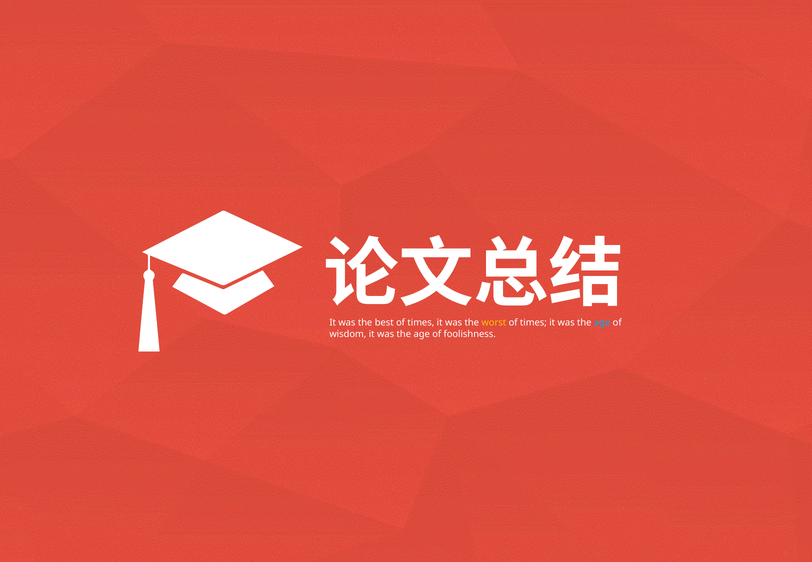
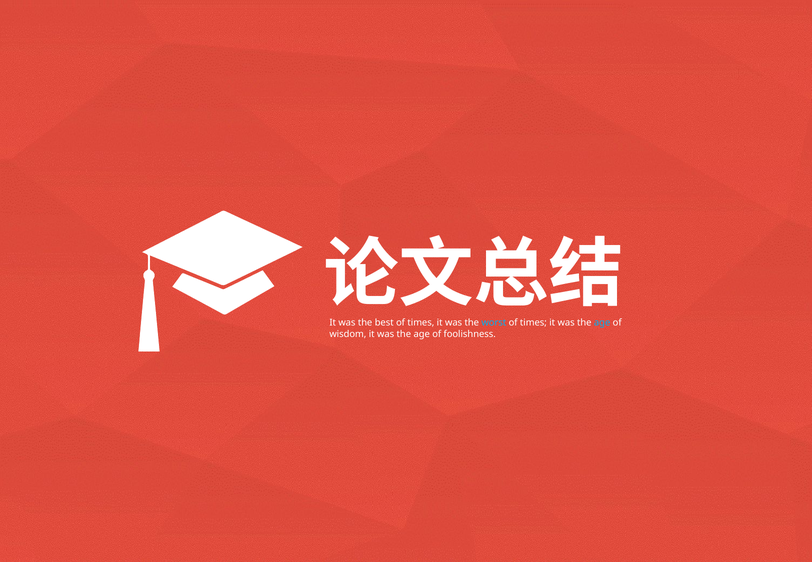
worst colour: yellow -> light blue
